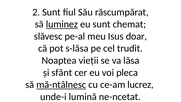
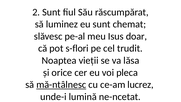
luminez underline: present -> none
s-lăsa: s-lăsa -> s-flori
sfânt: sfânt -> orice
